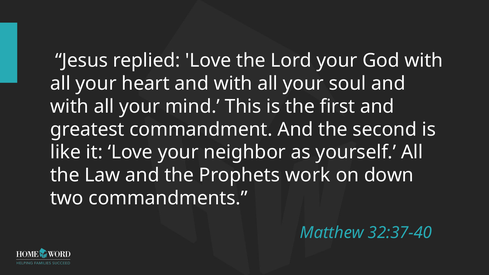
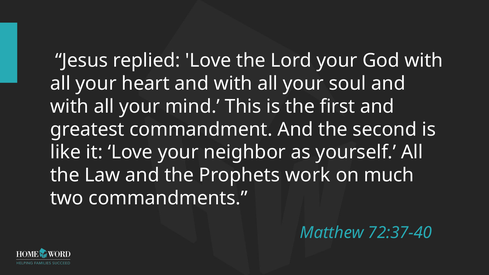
down: down -> much
32:37-40: 32:37-40 -> 72:37-40
